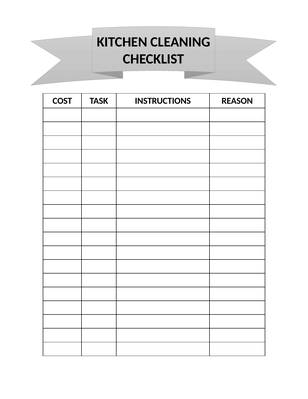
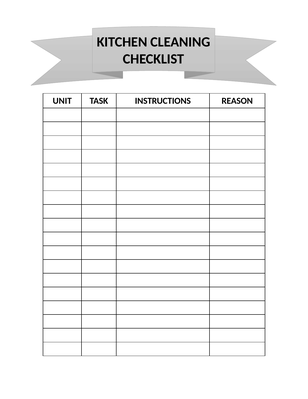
COST: COST -> UNIT
